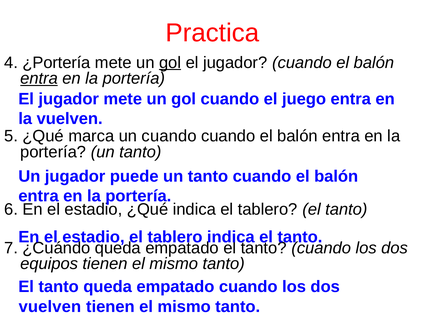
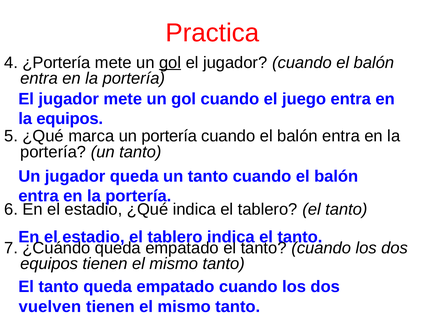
entra at (39, 78) underline: present -> none
la vuelven: vuelven -> equipos
un cuando: cuando -> portería
jugador puede: puede -> queda
